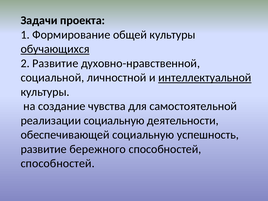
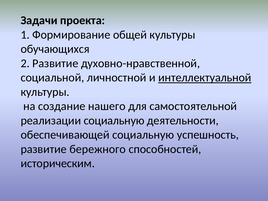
обучающихся underline: present -> none
чувства: чувства -> нашего
способностей at (58, 163): способностей -> историческим
